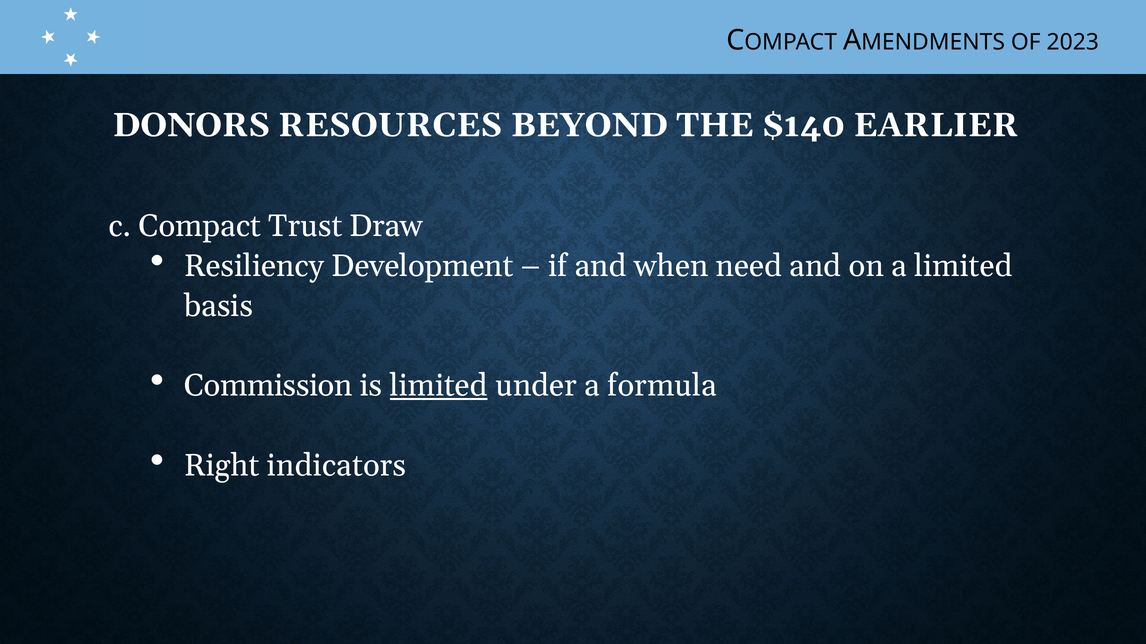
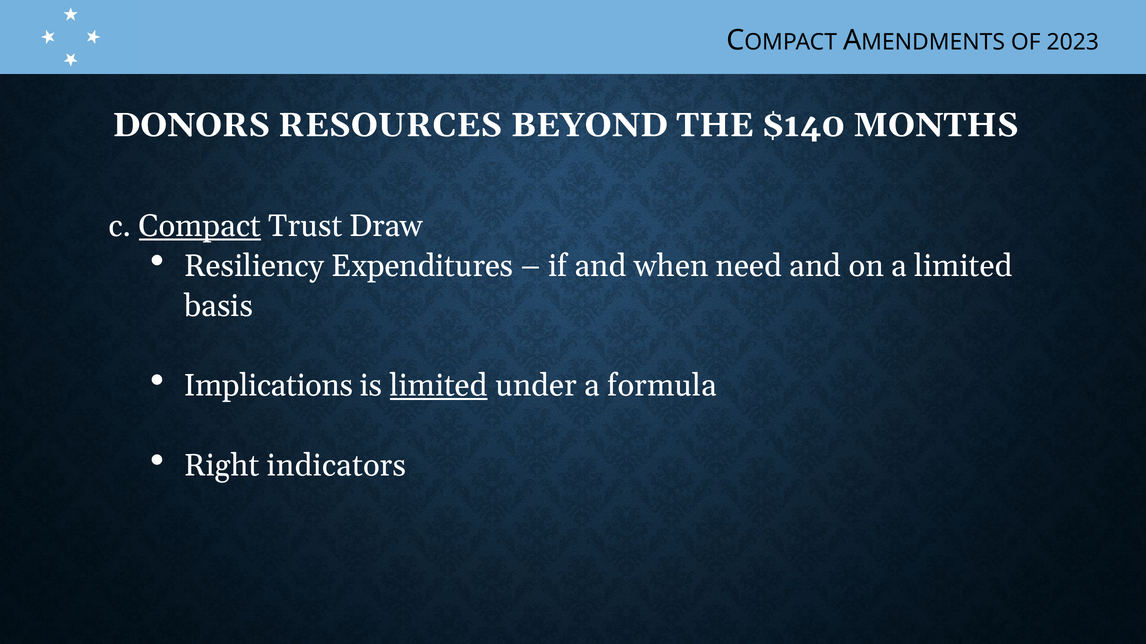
EARLIER: EARLIER -> MONTHS
Compact underline: none -> present
Development: Development -> Expenditures
Commission: Commission -> Implications
